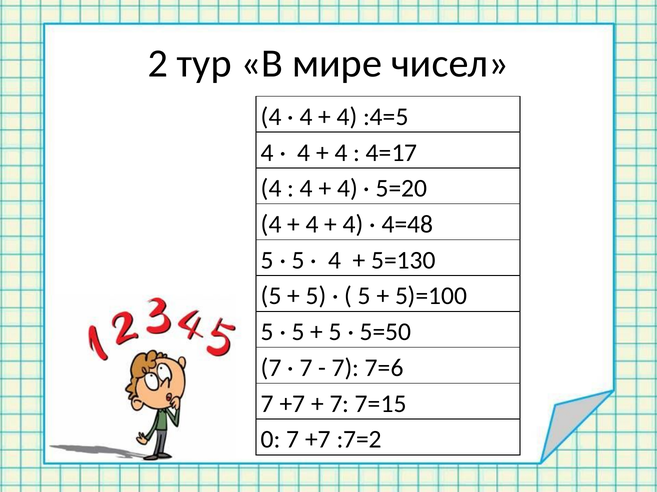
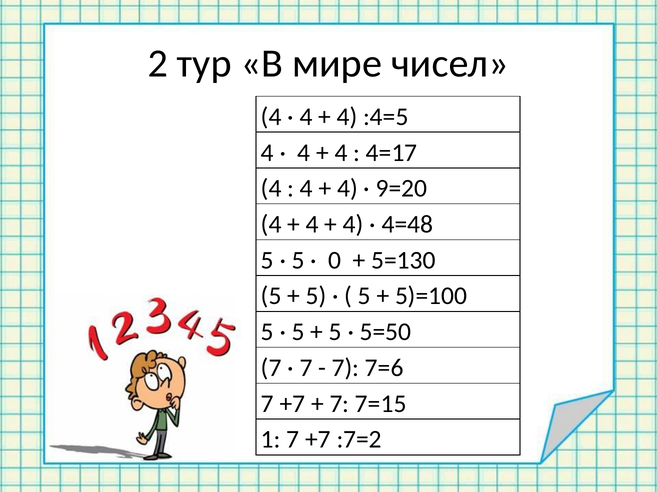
5=20: 5=20 -> 9=20
4 at (335, 261): 4 -> 0
0: 0 -> 1
